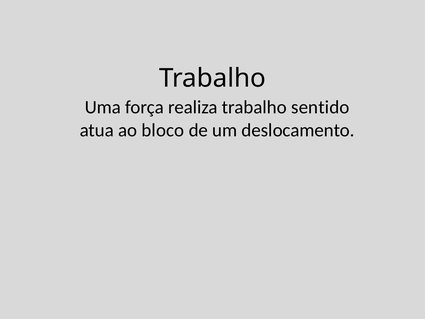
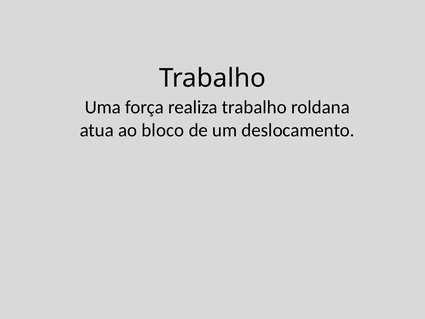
sentido: sentido -> roldana
